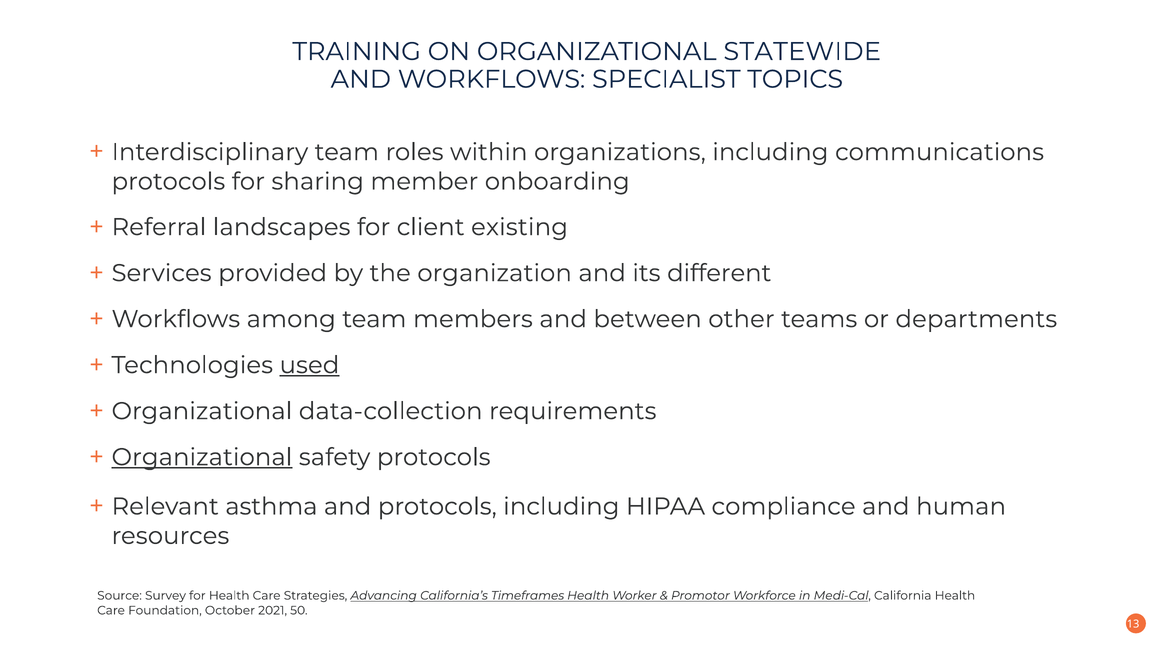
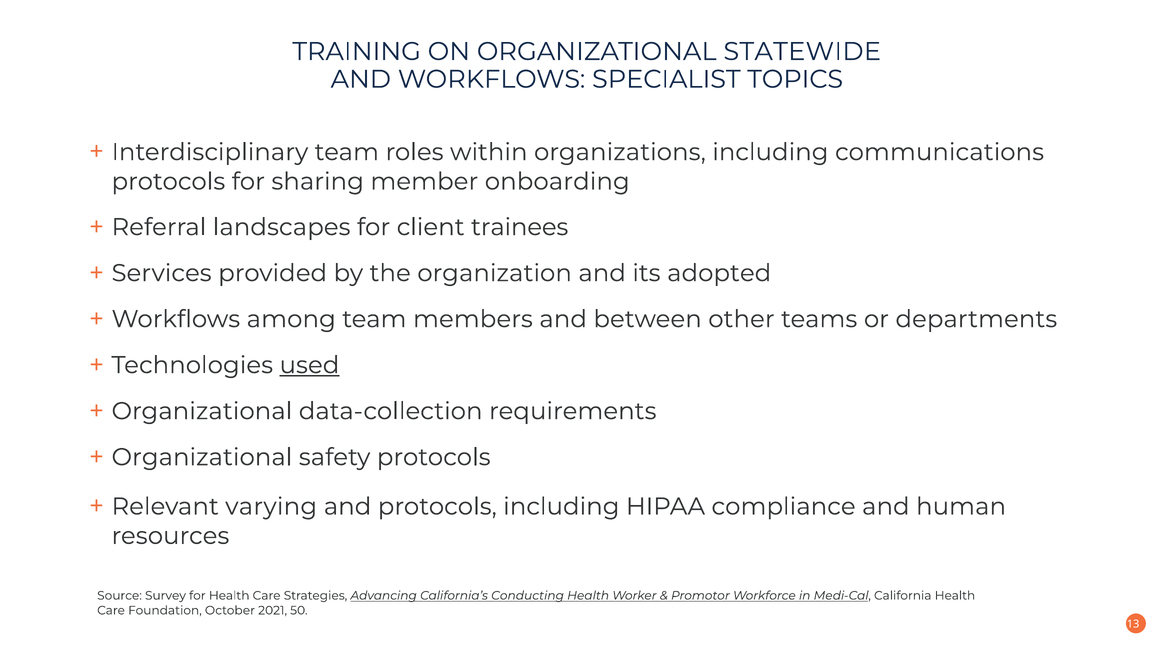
existing: existing -> trainees
different: different -> adopted
Organizational at (202, 457) underline: present -> none
asthma: asthma -> varying
Timeframes: Timeframes -> Conducting
